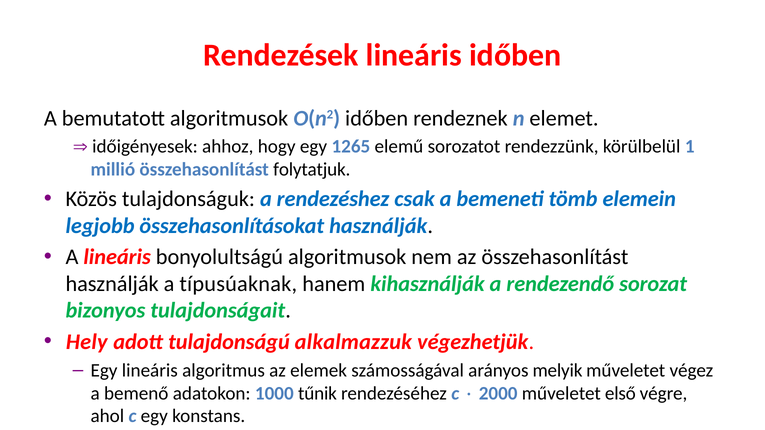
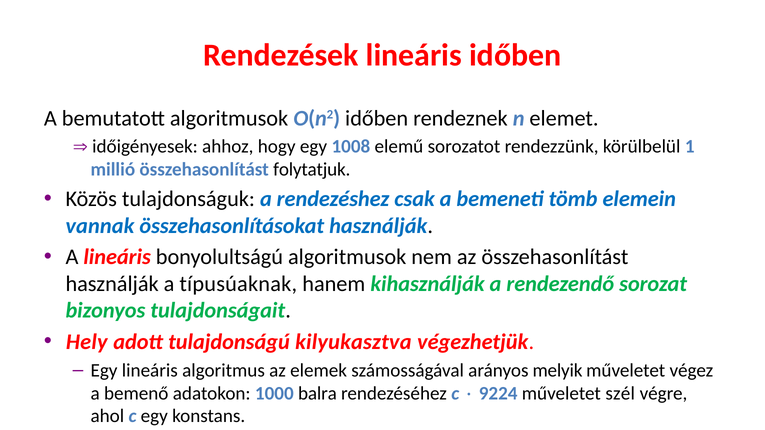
1265: 1265 -> 1008
legjobb: legjobb -> vannak
alkalmazzuk: alkalmazzuk -> kilyukasztva
tűnik: tűnik -> balra
2000: 2000 -> 9224
első: első -> szél
